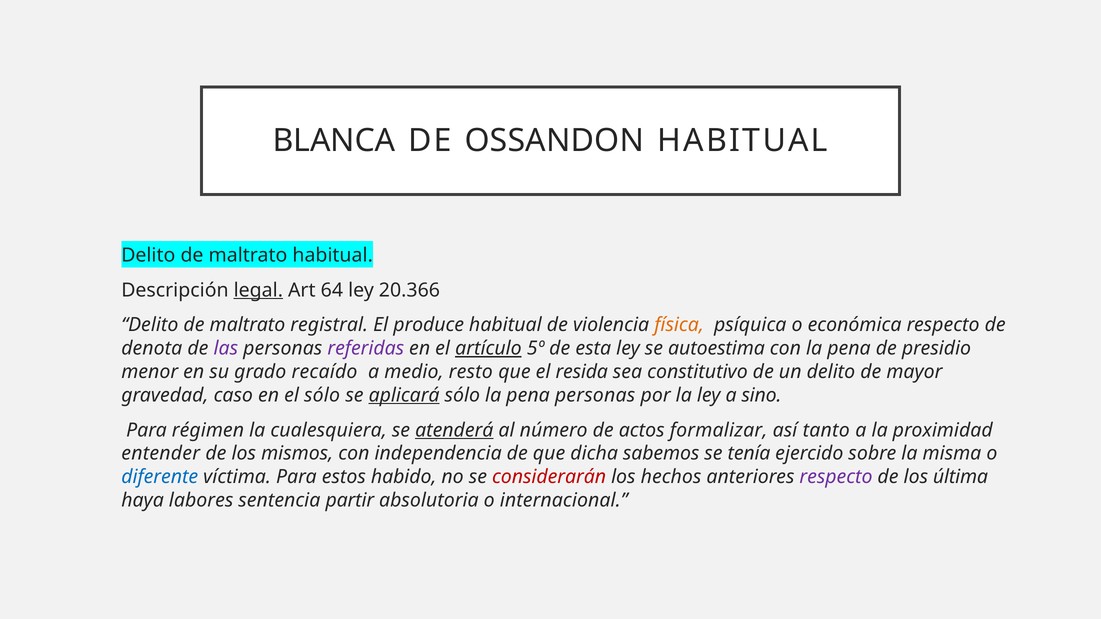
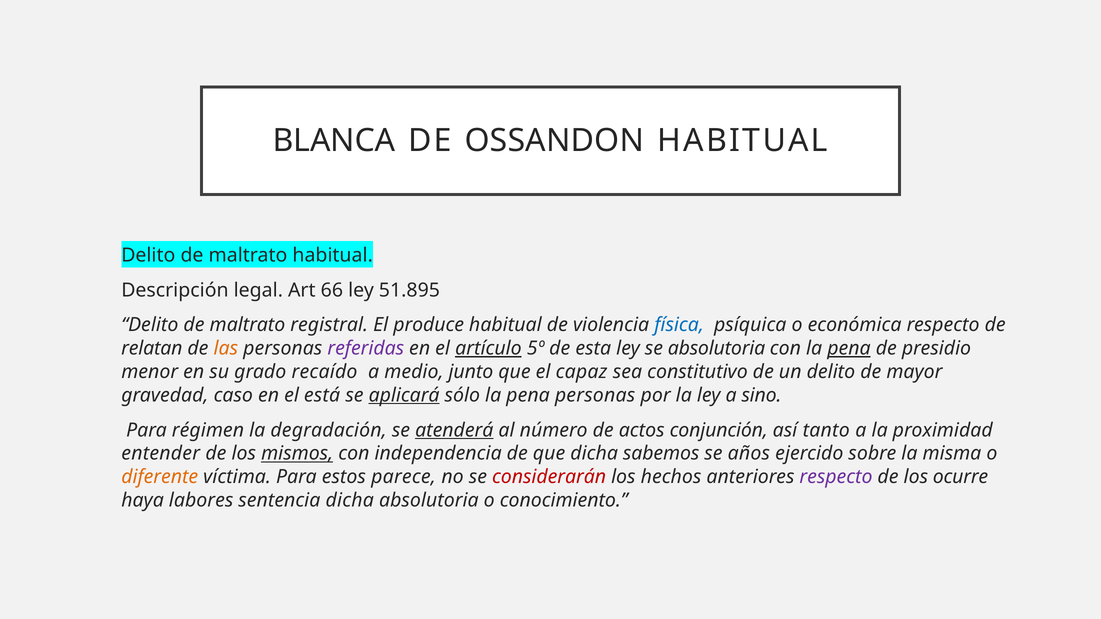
legal underline: present -> none
64: 64 -> 66
20.366: 20.366 -> 51.895
física colour: orange -> blue
denota: denota -> relatan
las colour: purple -> orange
se autoestima: autoestima -> absolutoria
pena at (849, 349) underline: none -> present
resto: resto -> junto
resida: resida -> capaz
el sólo: sólo -> está
cualesquiera: cualesquiera -> degradación
formalizar: formalizar -> conjunción
mismos underline: none -> present
tenía: tenía -> años
diferente colour: blue -> orange
habido: habido -> parece
última: última -> ocurre
sentencia partir: partir -> dicha
internacional: internacional -> conocimiento
